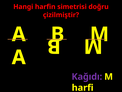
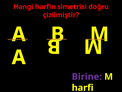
Kağıdı: Kağıdı -> Birine
